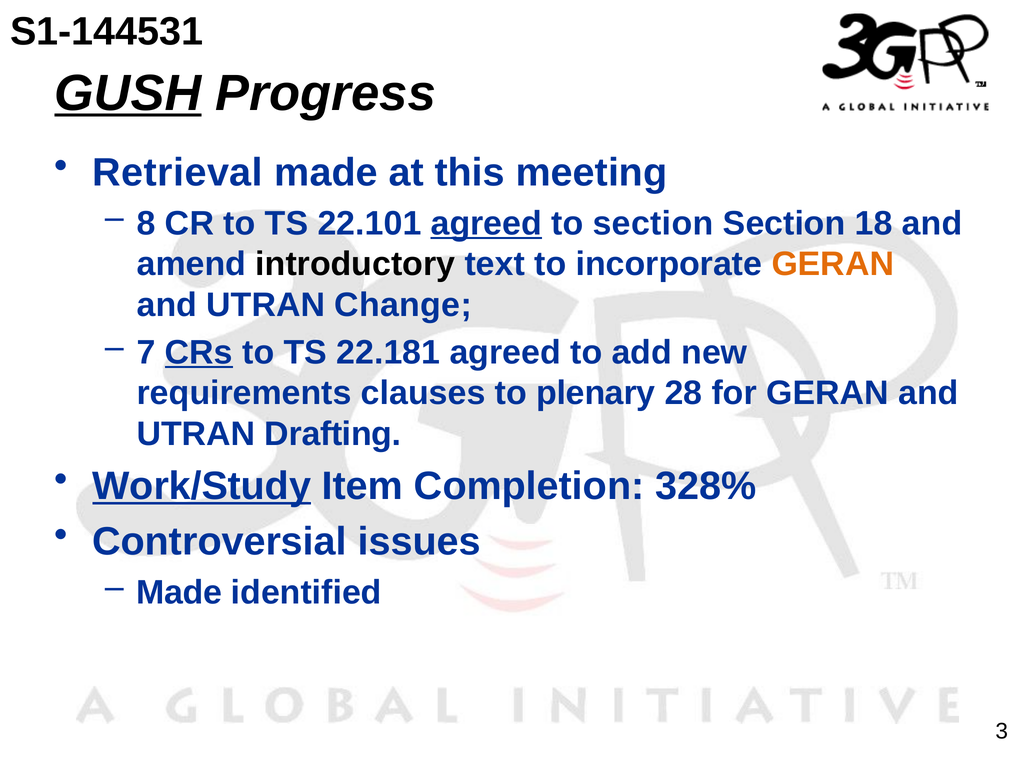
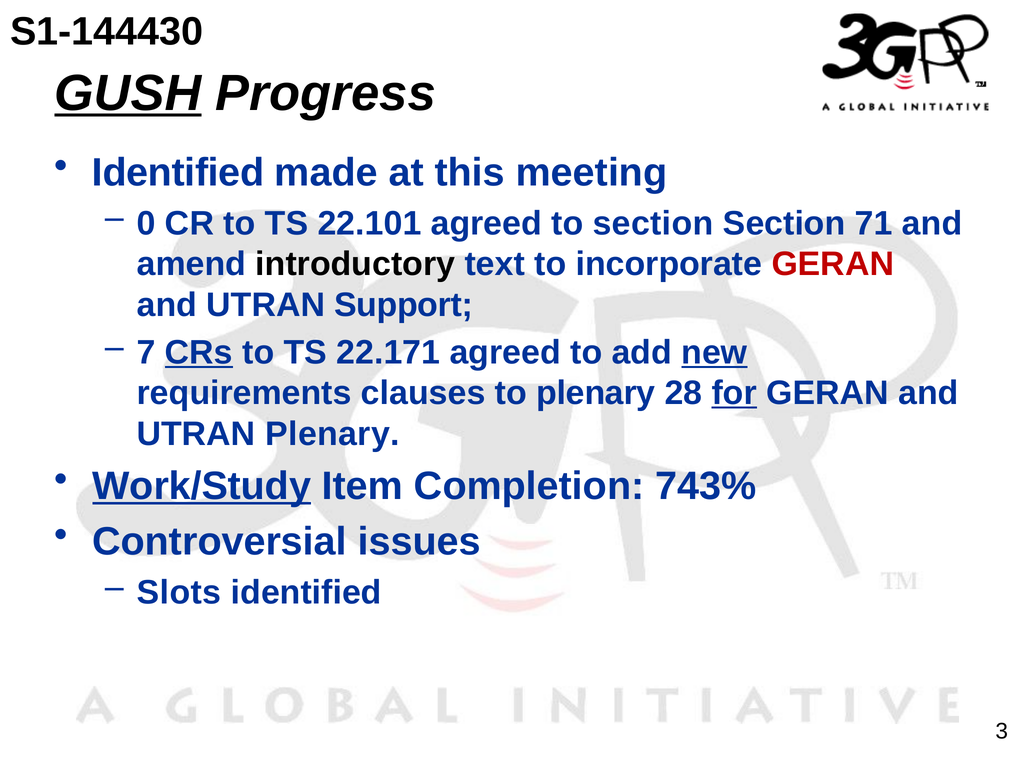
S1-144531: S1-144531 -> S1-144430
Retrieval at (178, 173): Retrieval -> Identified
8: 8 -> 0
agreed at (486, 223) underline: present -> none
18: 18 -> 71
GERAN at (833, 264) colour: orange -> red
Change: Change -> Support
22.181: 22.181 -> 22.171
new underline: none -> present
for underline: none -> present
UTRAN Drafting: Drafting -> Plenary
328%: 328% -> 743%
Made at (179, 592): Made -> Slots
